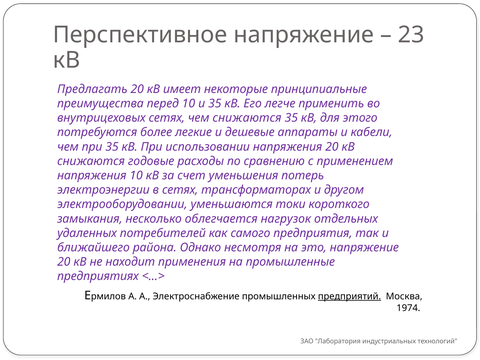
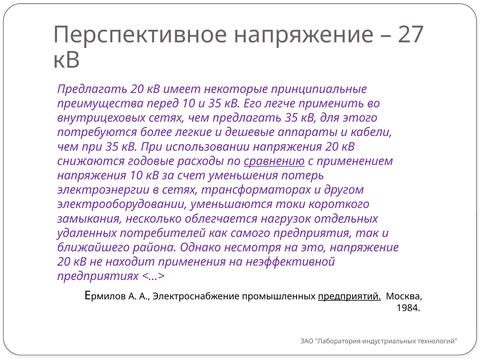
23: 23 -> 27
чем снижаются: снижаются -> предлагать
сравнению underline: none -> present
промышленные: промышленные -> неэффективной
1974: 1974 -> 1984
